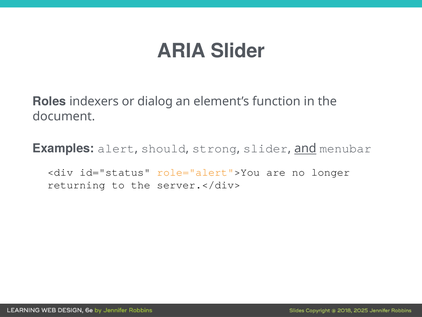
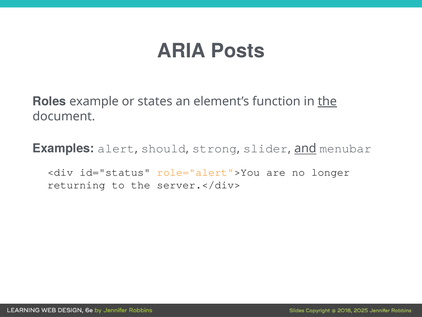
ARIA Slider: Slider -> Posts
indexers: indexers -> example
dialog: dialog -> states
the at (327, 101) underline: none -> present
